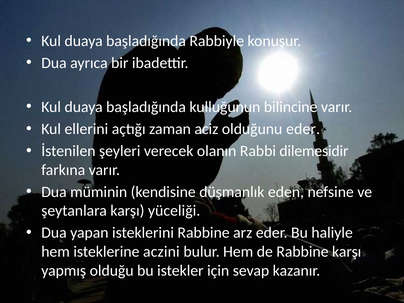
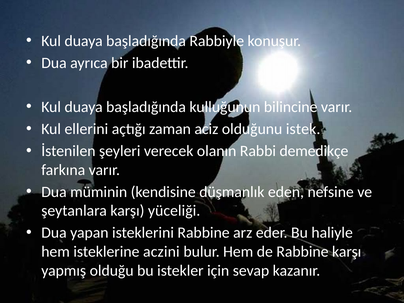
olduğunu eder: eder -> istek
dilemesidir: dilemesidir -> demedikçe
